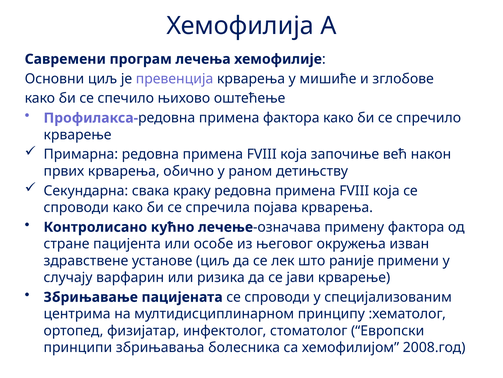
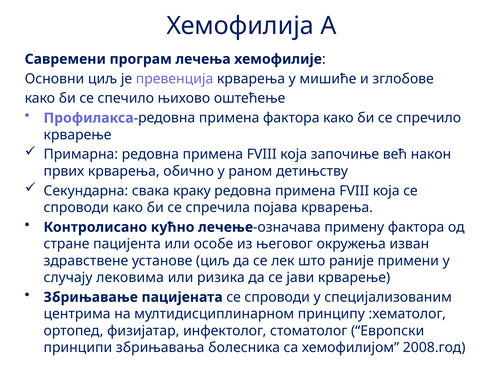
варфарин: варфарин -> лековима
